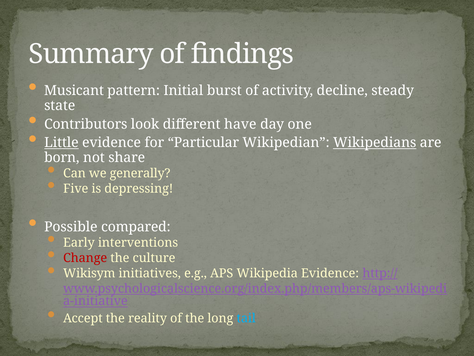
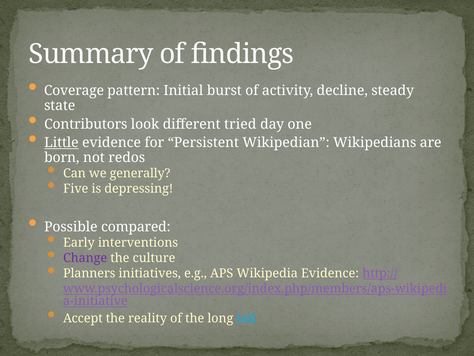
Musicant: Musicant -> Coverage
have: have -> tried
Particular: Particular -> Persistent
Wikipedians underline: present -> none
share: share -> redos
Change colour: red -> purple
Wikisym: Wikisym -> Planners
